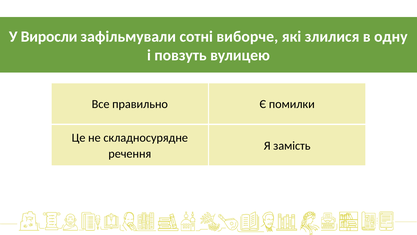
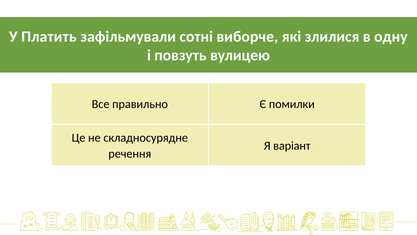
Виросли: Виросли -> Платить
замість: замість -> варіант
